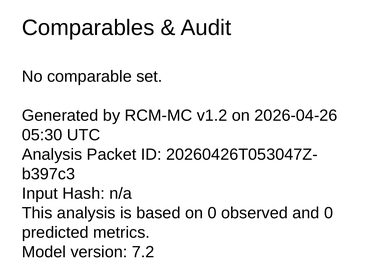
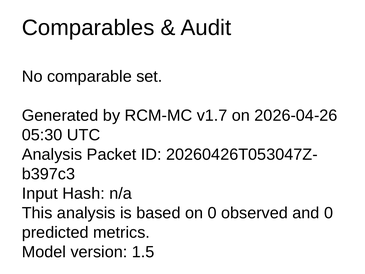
v1.2: v1.2 -> v1.7
7.2: 7.2 -> 1.5
